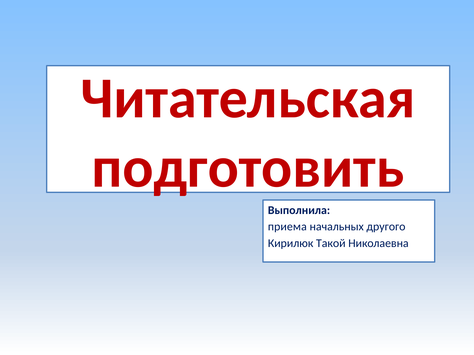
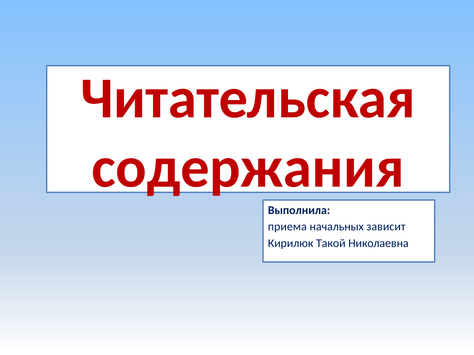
подготовить: подготовить -> содержания
другого: другого -> зависит
